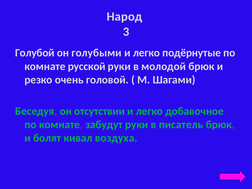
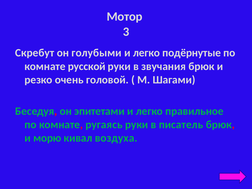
Народ: Народ -> Мотор
Голубой: Голубой -> Скребут
молодой: молодой -> звучания
отсутствии: отсутствии -> эпитетами
добавочное: добавочное -> правильное
забудут: забудут -> ругаясь
болят: болят -> морю
